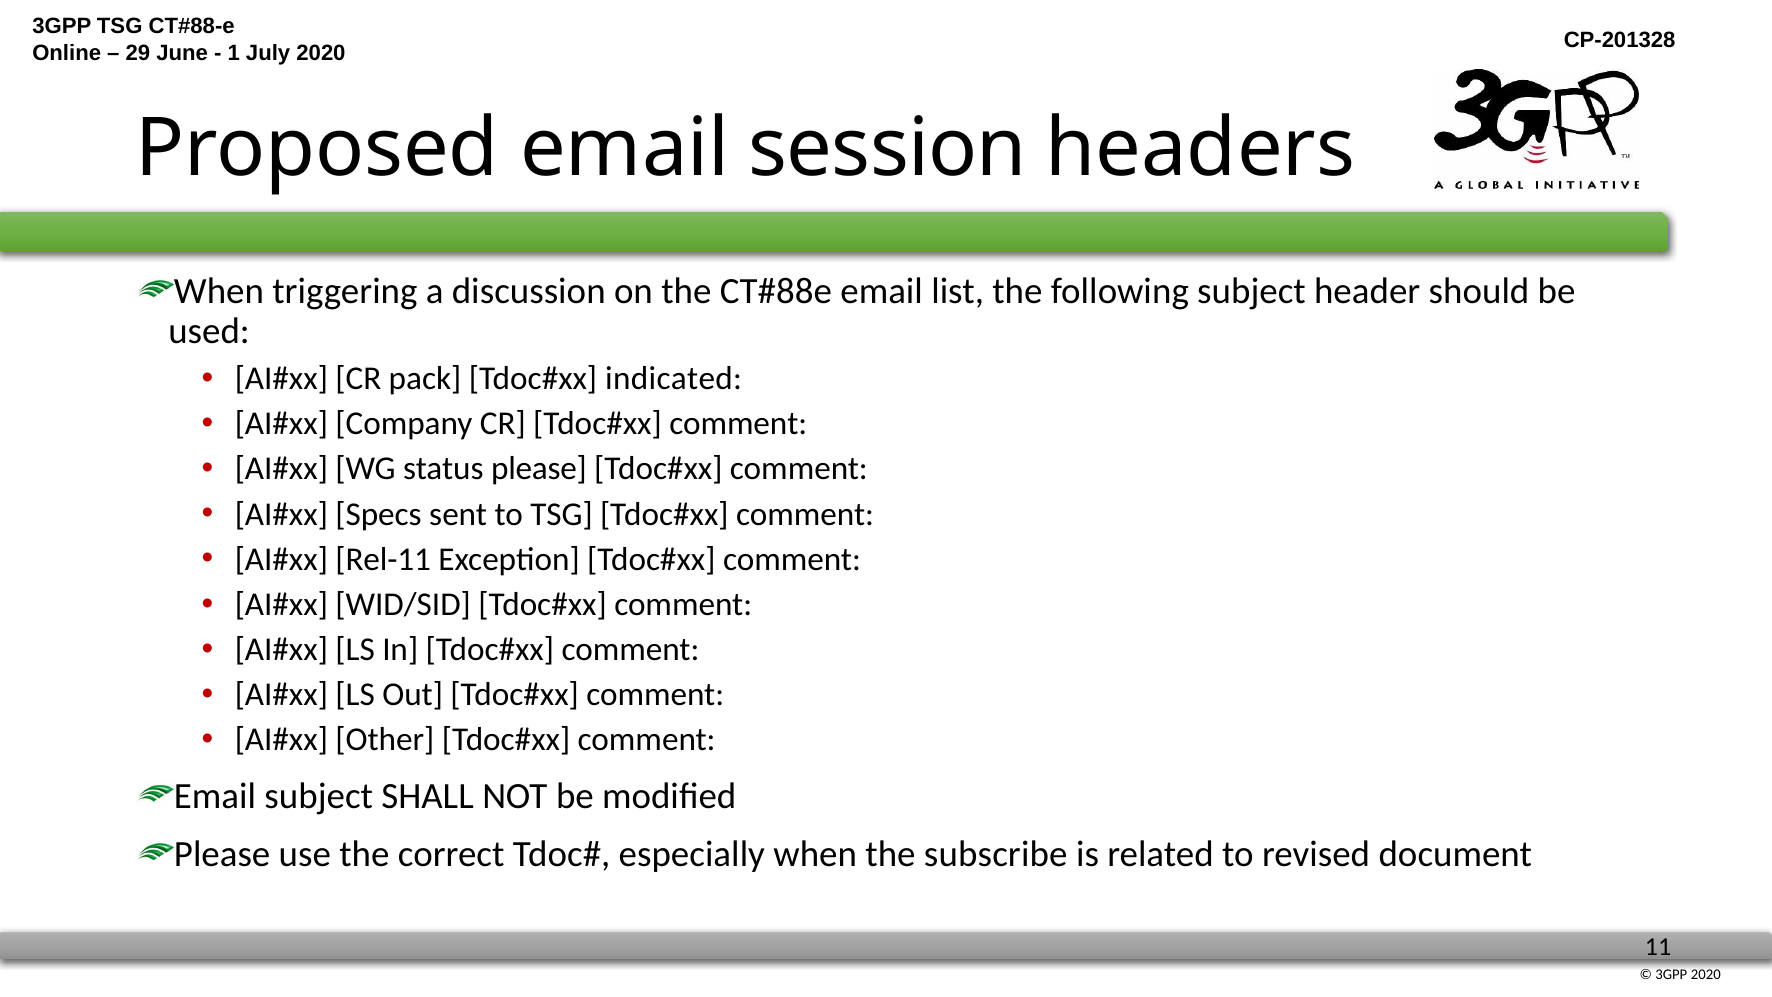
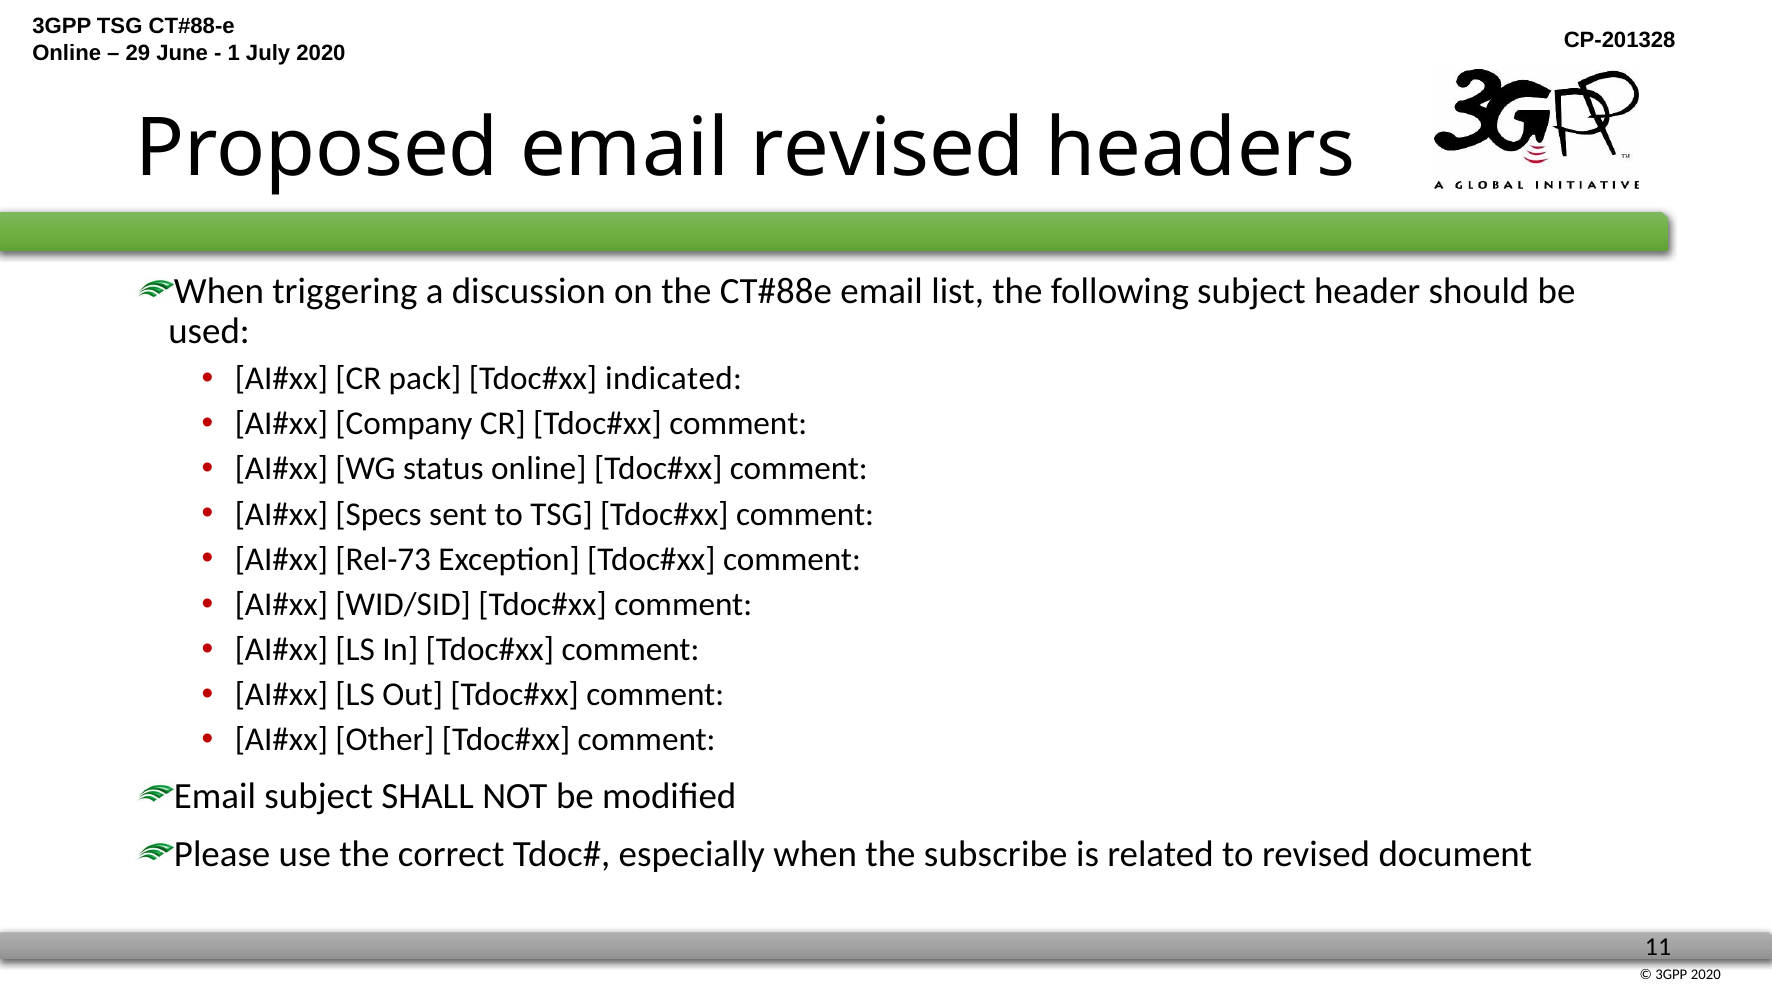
email session: session -> revised
status please: please -> online
Rel-11: Rel-11 -> Rel-73
